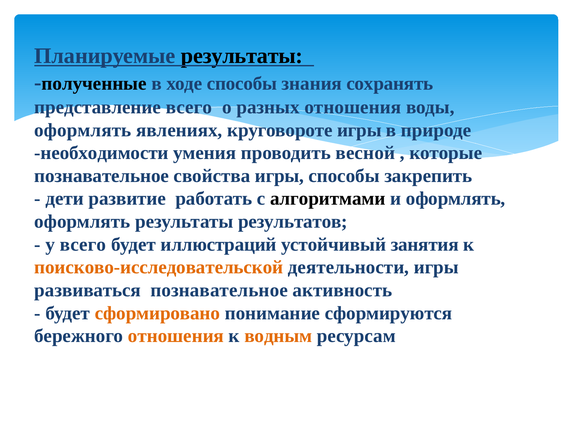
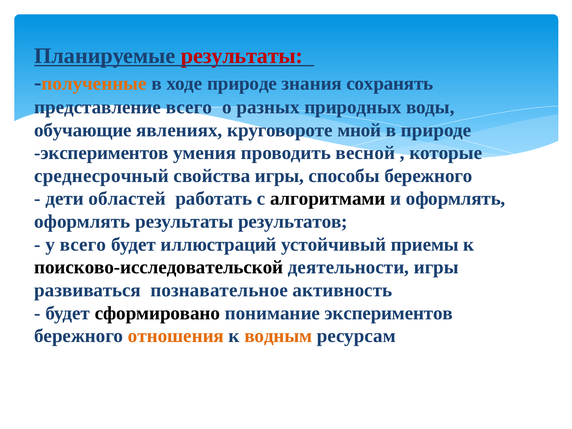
результаты at (242, 56) colour: black -> red
полученные colour: black -> orange
ходе способы: способы -> природе
разных отношения: отношения -> природных
оформлять at (83, 130): оформлять -> обучающие
круговороте игры: игры -> мной
необходимости at (101, 153): необходимости -> экспериментов
познавательное at (102, 176): познавательное -> среднесрочный
способы закрепить: закрепить -> бережного
развитие: развитие -> областей
занятия: занятия -> приемы
поисково-исследовательской colour: orange -> black
сформировано colour: orange -> black
понимание сформируются: сформируются -> экспериментов
